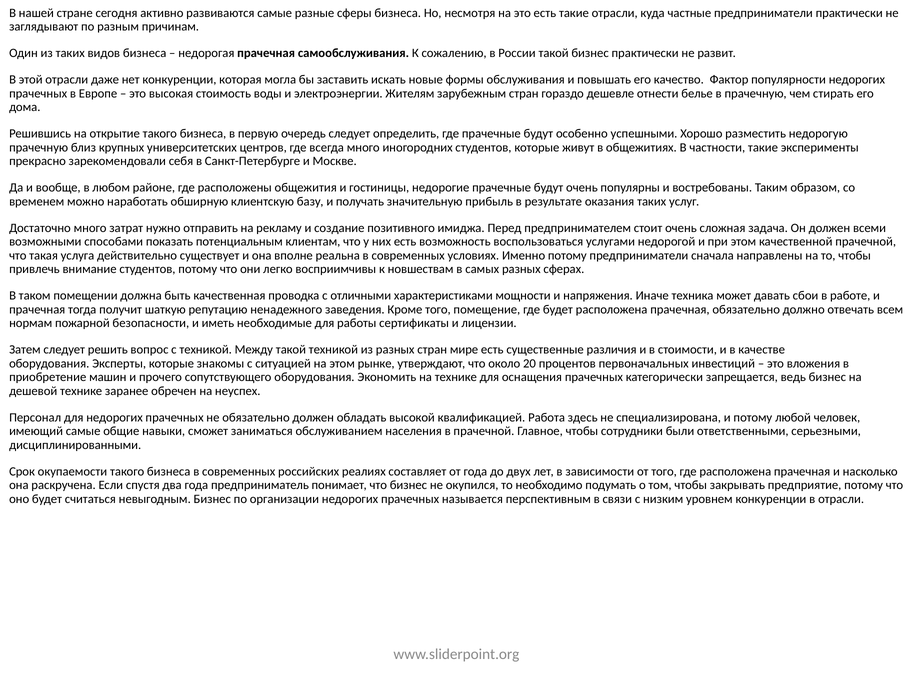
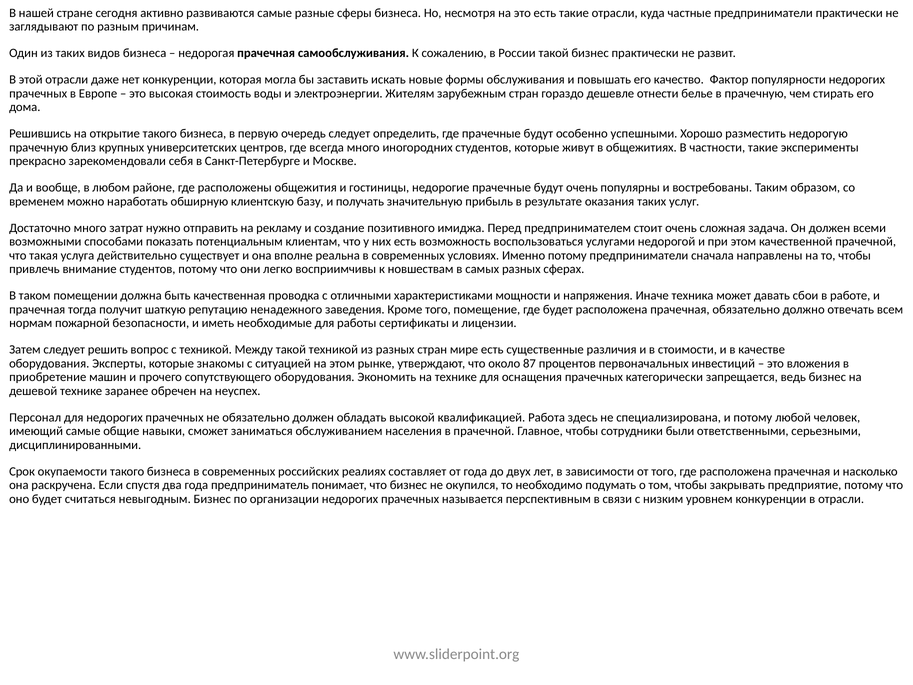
20: 20 -> 87
